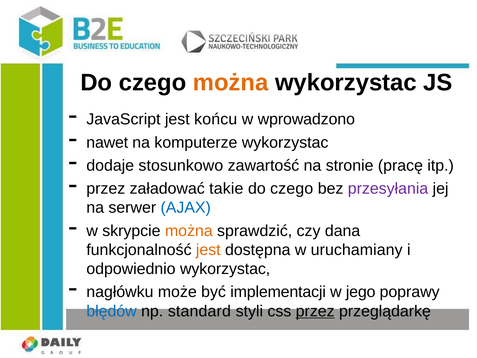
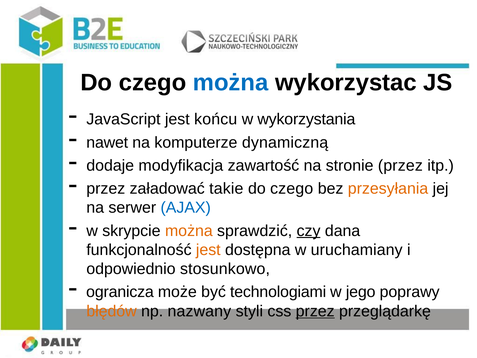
można at (231, 82) colour: orange -> blue
wprowadzono: wprowadzono -> wykorzystania
komputerze wykorzystac: wykorzystac -> dynamiczną
stosunkowo: stosunkowo -> modyfikacja
stronie pracę: pracę -> przez
przesyłania colour: purple -> orange
czy underline: none -> present
odpowiednio wykorzystac: wykorzystac -> stosunkowo
nagłówku: nagłówku -> ogranicza
implementacji: implementacji -> technologiami
błędów colour: blue -> orange
standard: standard -> nazwany
